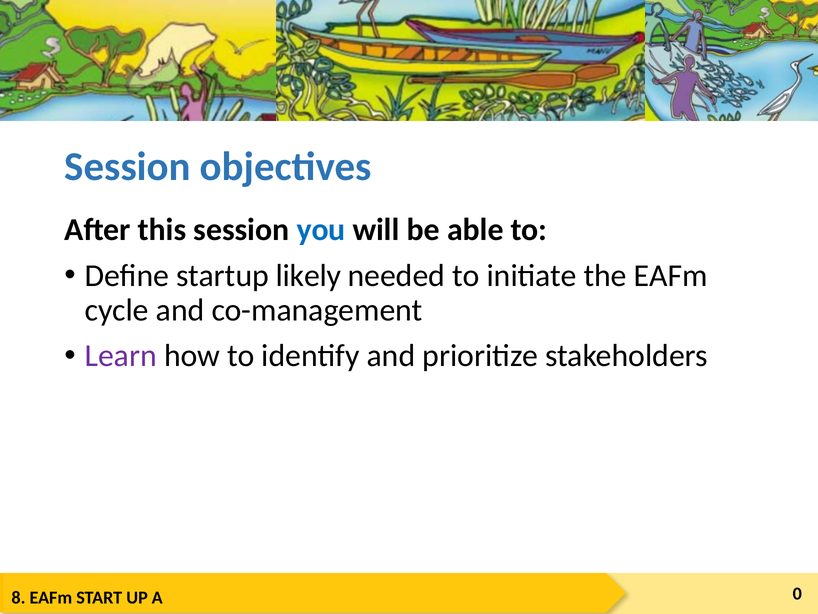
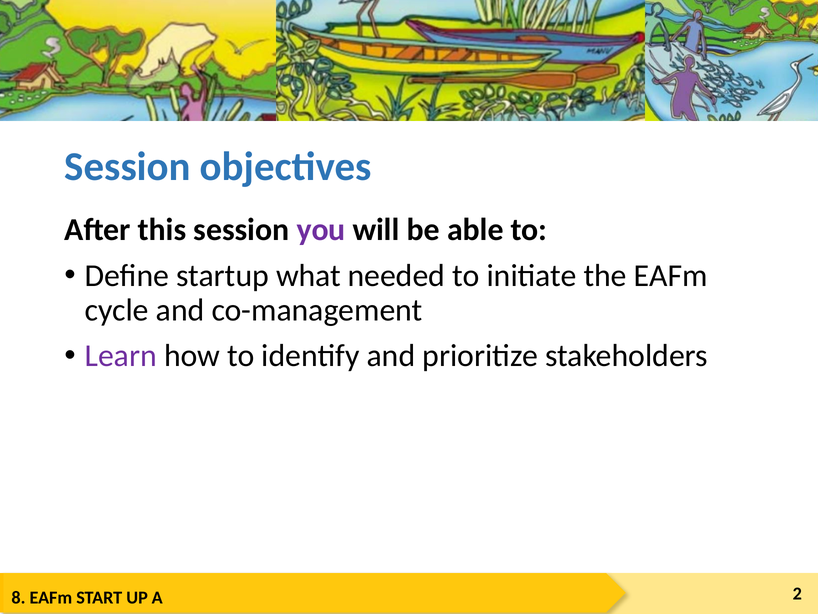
you colour: blue -> purple
likely: likely -> what
0: 0 -> 2
